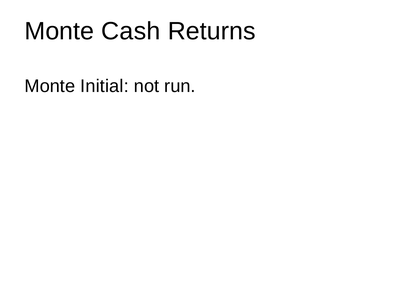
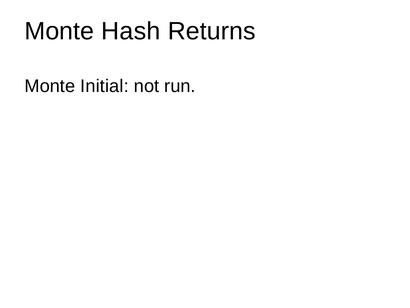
Cash: Cash -> Hash
